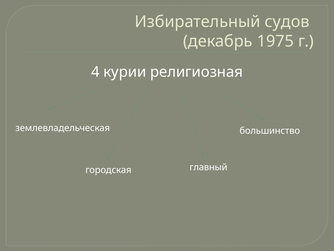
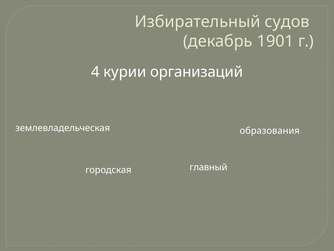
1975: 1975 -> 1901
религиозная: религиозная -> организаций
большинство: большинство -> образования
